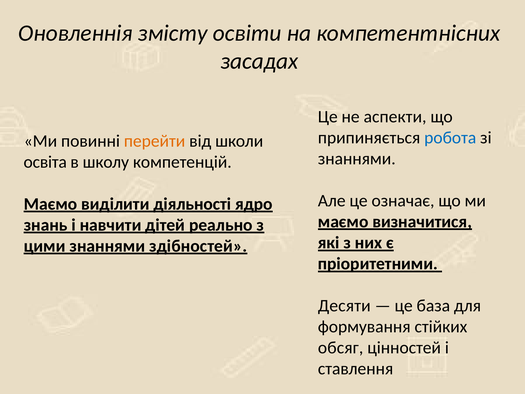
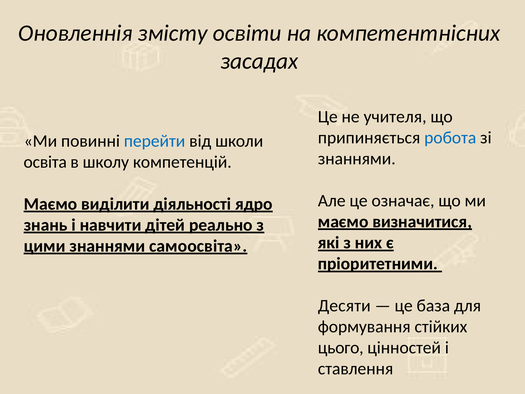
аспекти: аспекти -> учителя
перейти colour: orange -> blue
здібностей: здібностей -> самоосвіта
обсяг: обсяг -> цього
